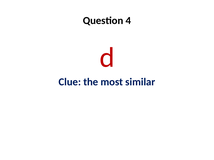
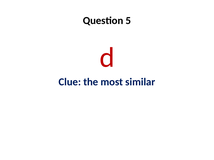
4: 4 -> 5
